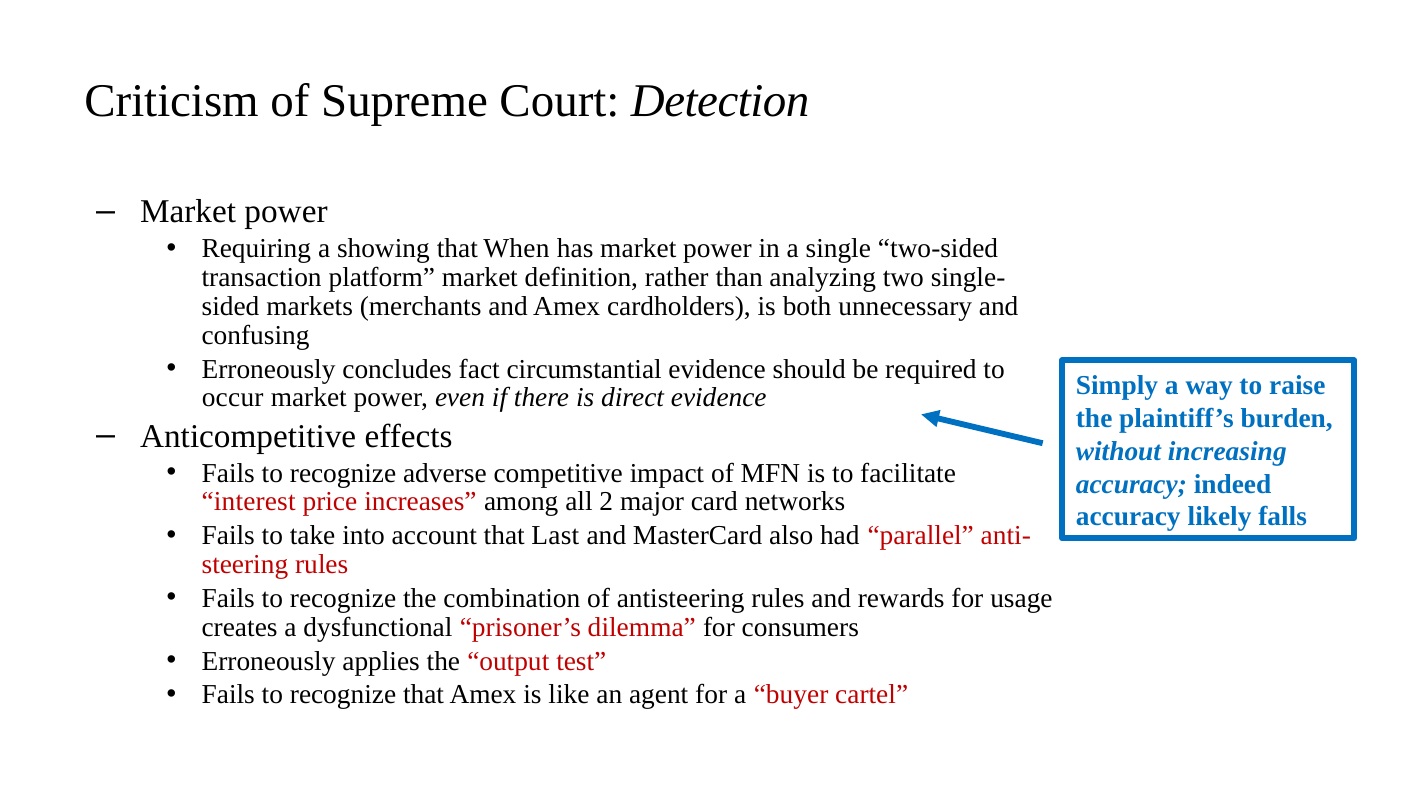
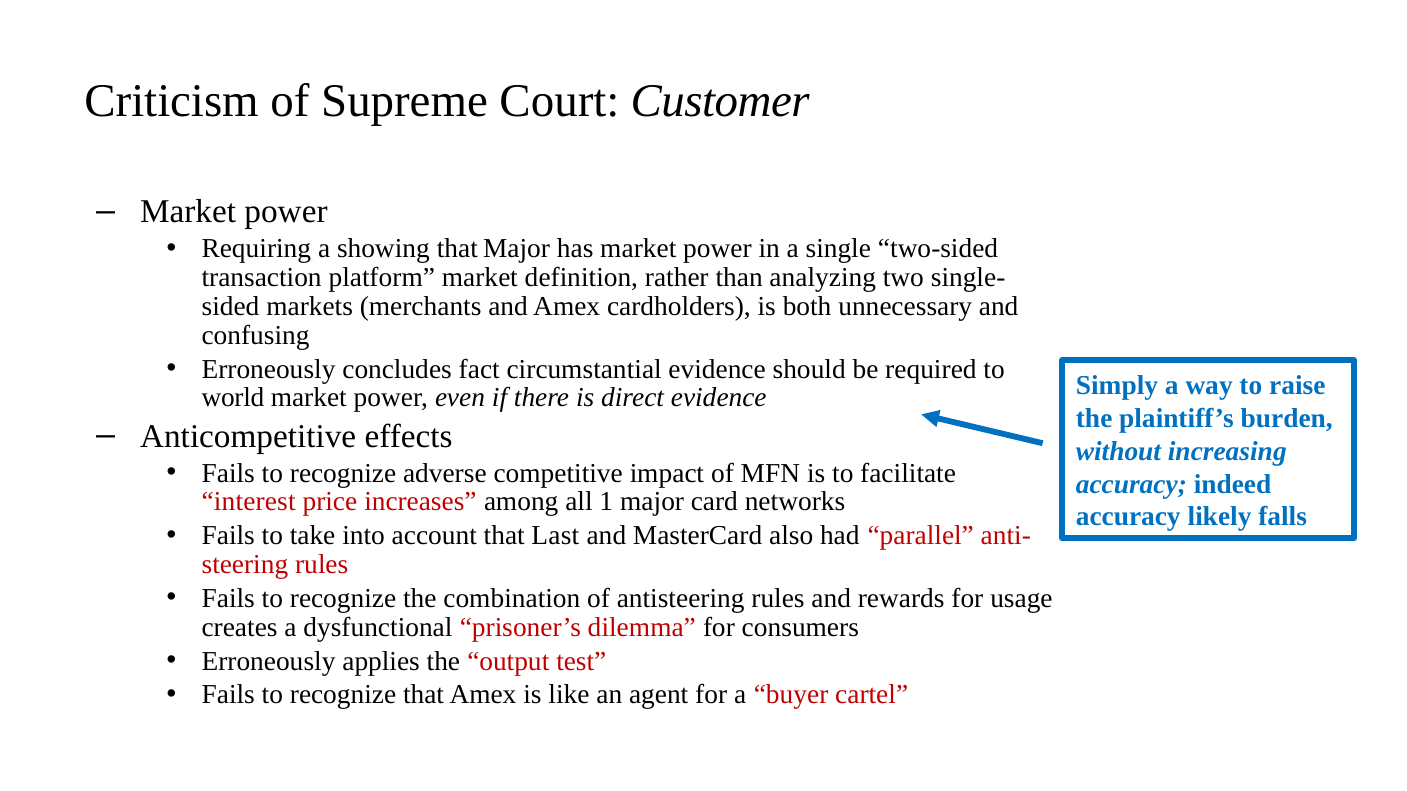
Detection: Detection -> Customer
that When: When -> Major
occur: occur -> world
2: 2 -> 1
